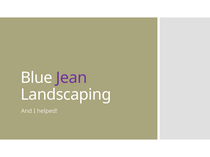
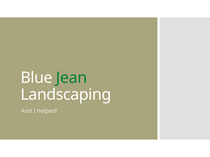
Jean colour: purple -> green
